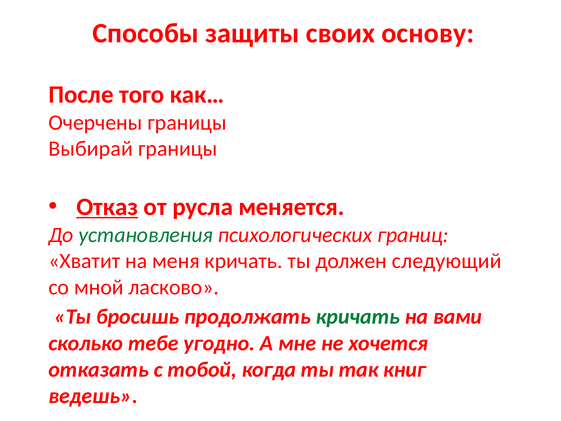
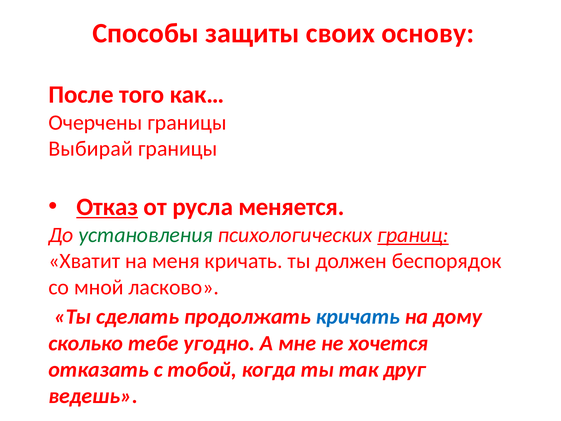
границ underline: none -> present
следующий: следующий -> беспорядок
бросишь: бросишь -> сделать
кричать at (358, 316) colour: green -> blue
вами: вами -> дому
книг: книг -> друг
